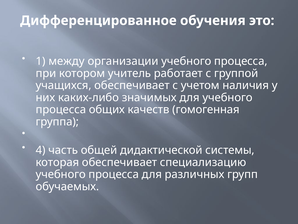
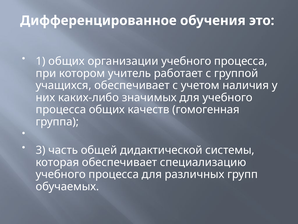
1 между: между -> общих
4: 4 -> 3
